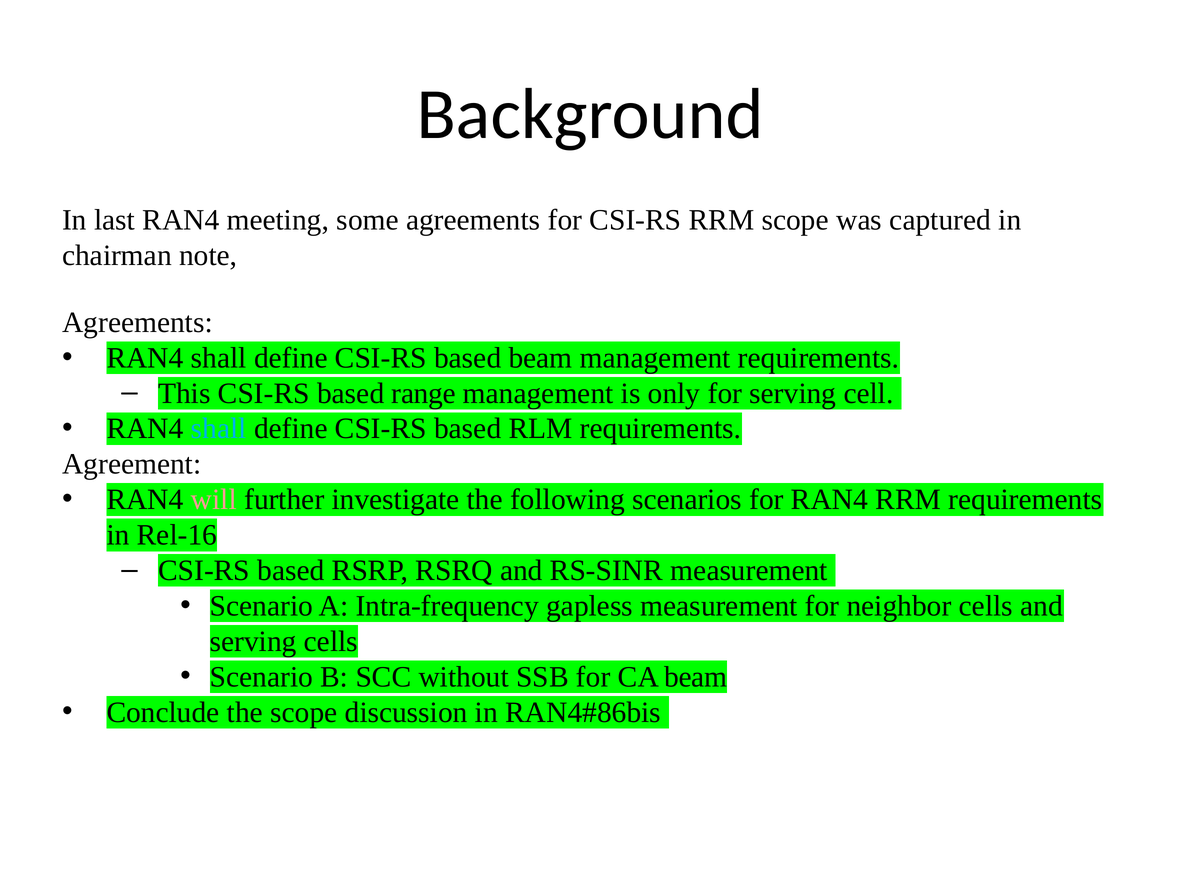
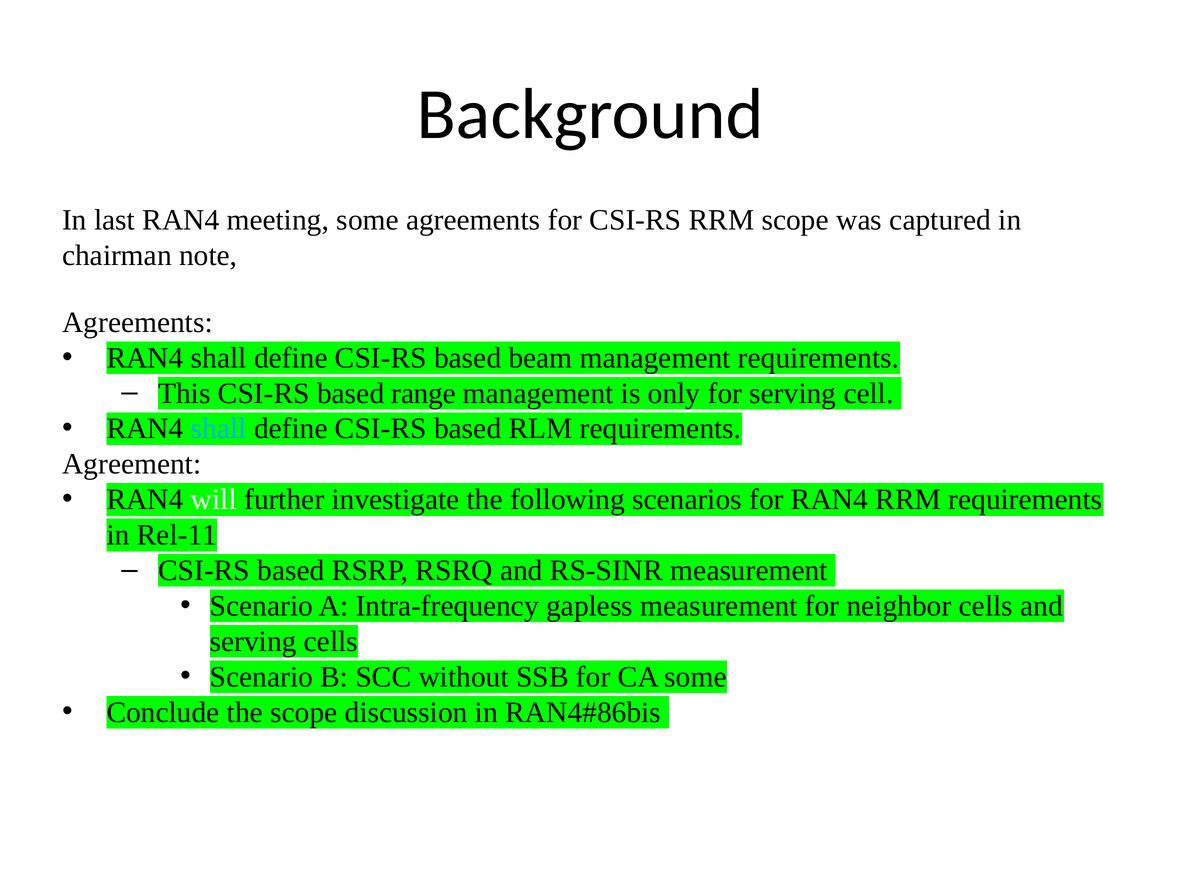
will colour: pink -> white
Rel-16: Rel-16 -> Rel-11
CA beam: beam -> some
